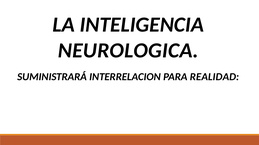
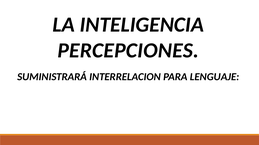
NEUROLOGICA: NEUROLOGICA -> PERCEPCIONES
REALIDAD: REALIDAD -> LENGUAJE
